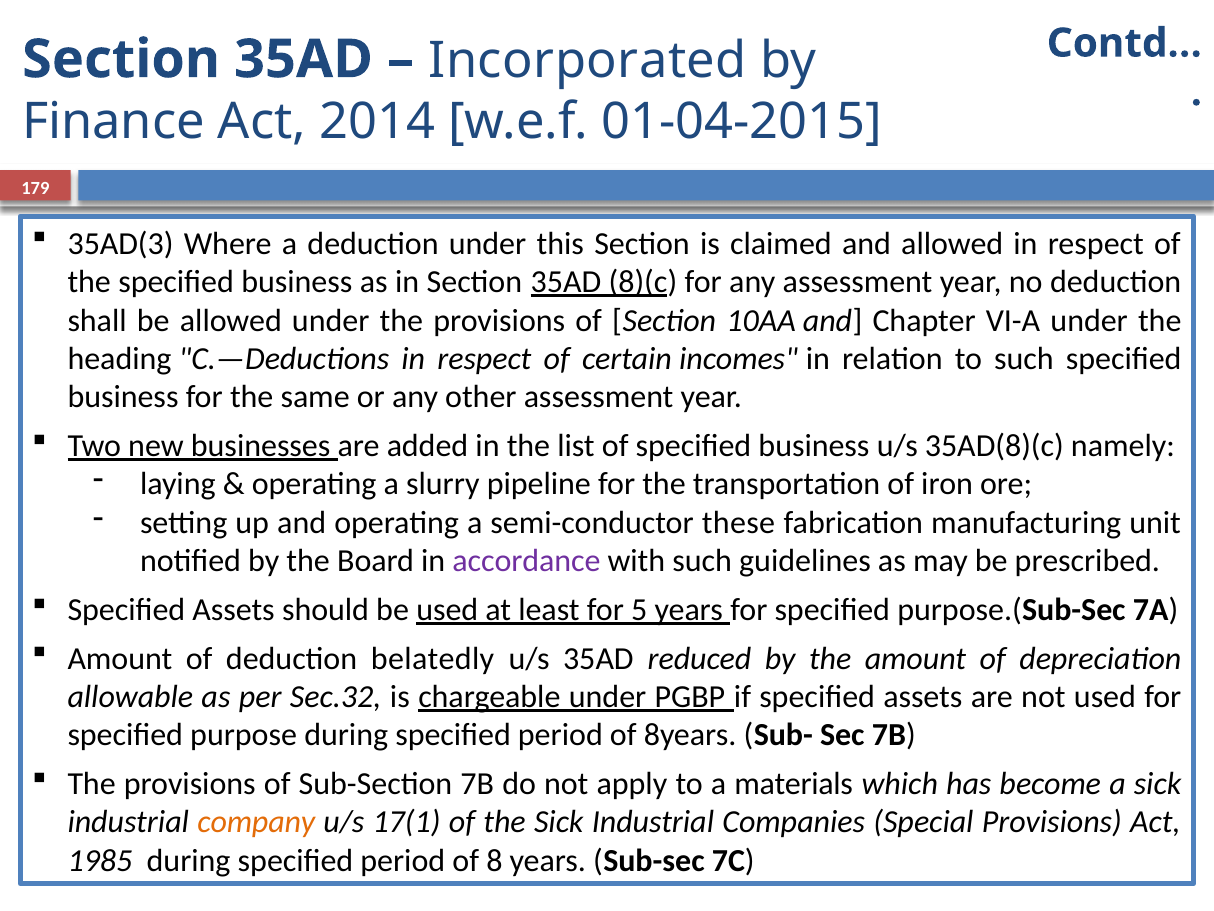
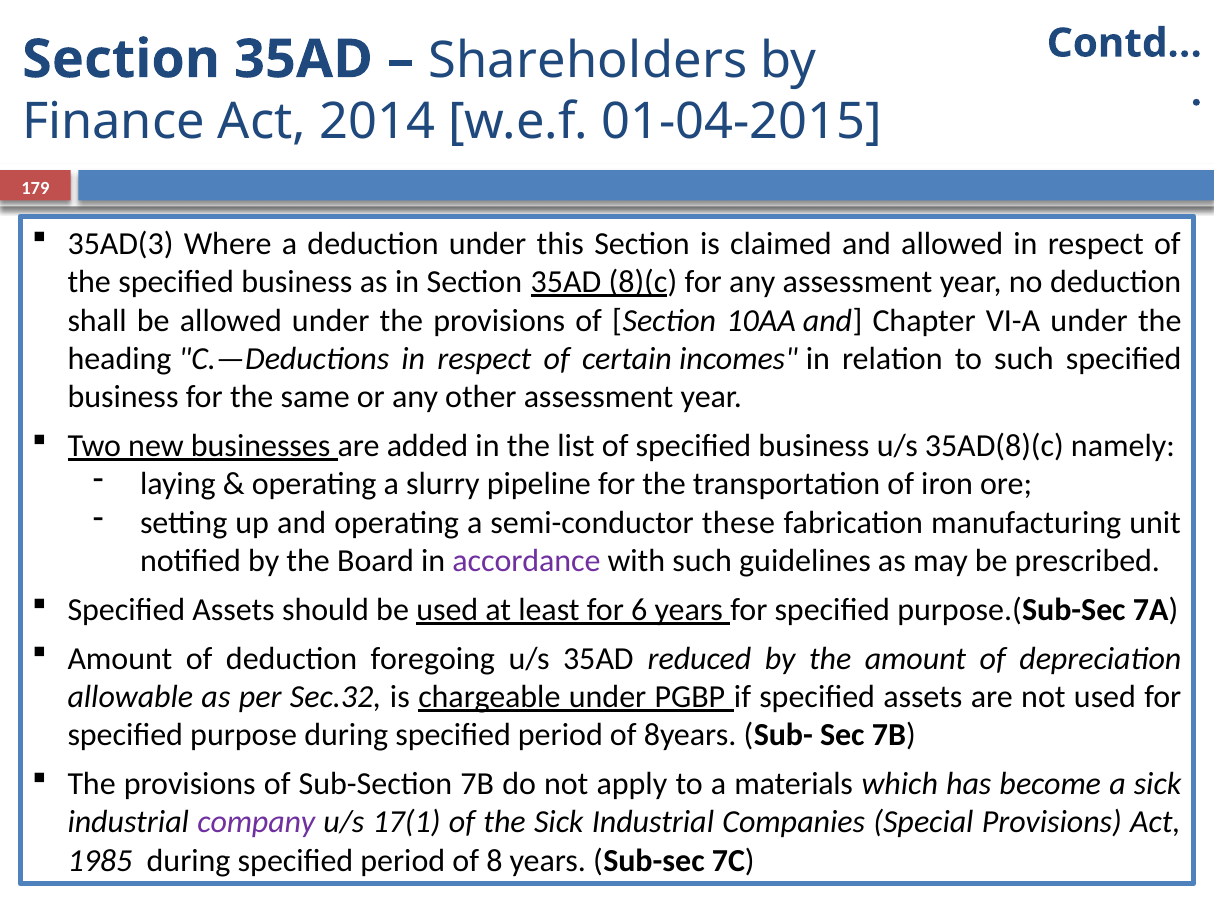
Incorporated: Incorporated -> Shareholders
5: 5 -> 6
belatedly: belatedly -> foregoing
company colour: orange -> purple
